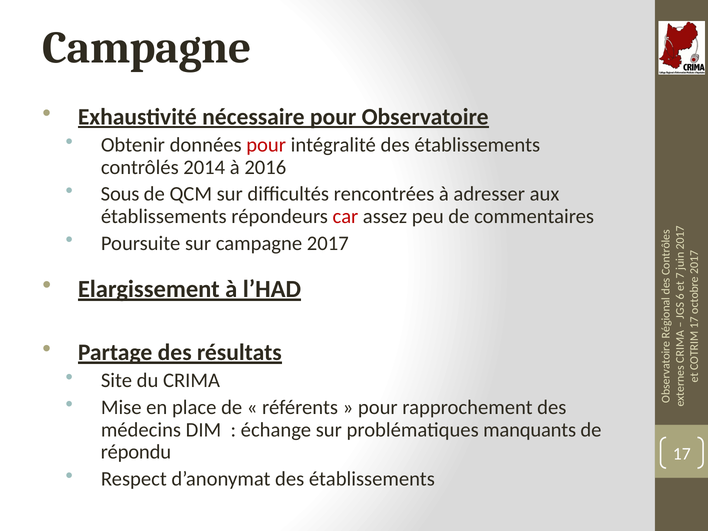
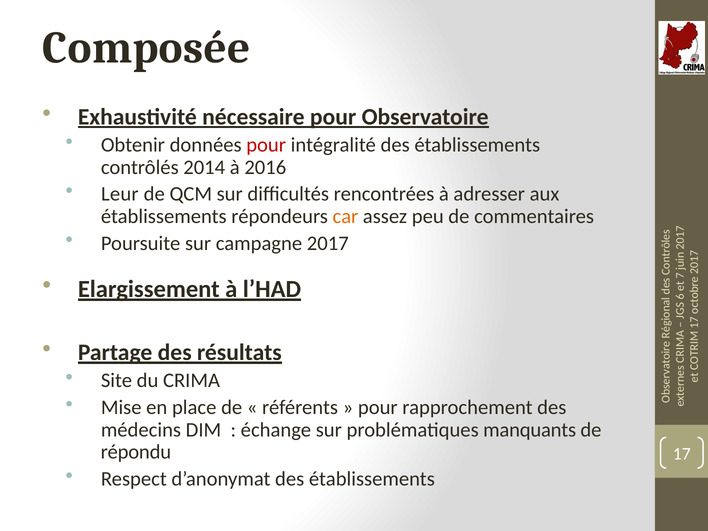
Campagne at (147, 48): Campagne -> Composée
Sous: Sous -> Leur
car colour: red -> orange
